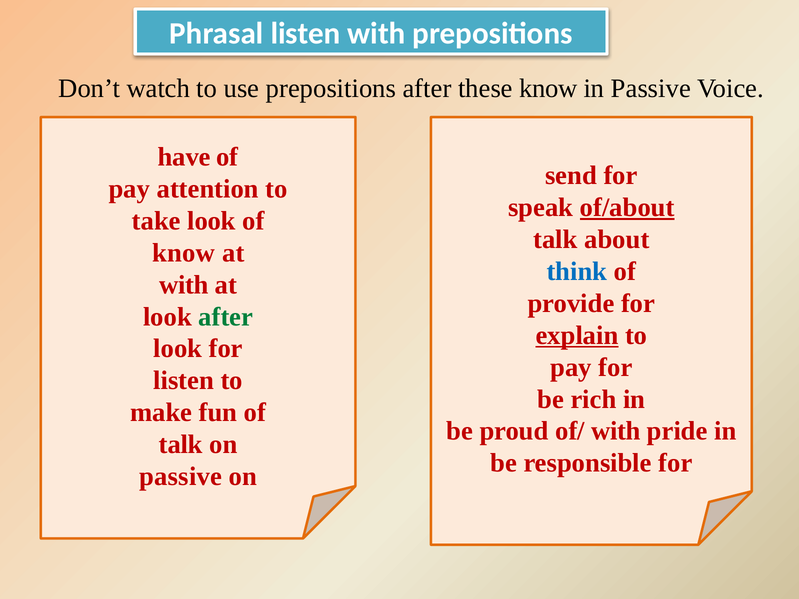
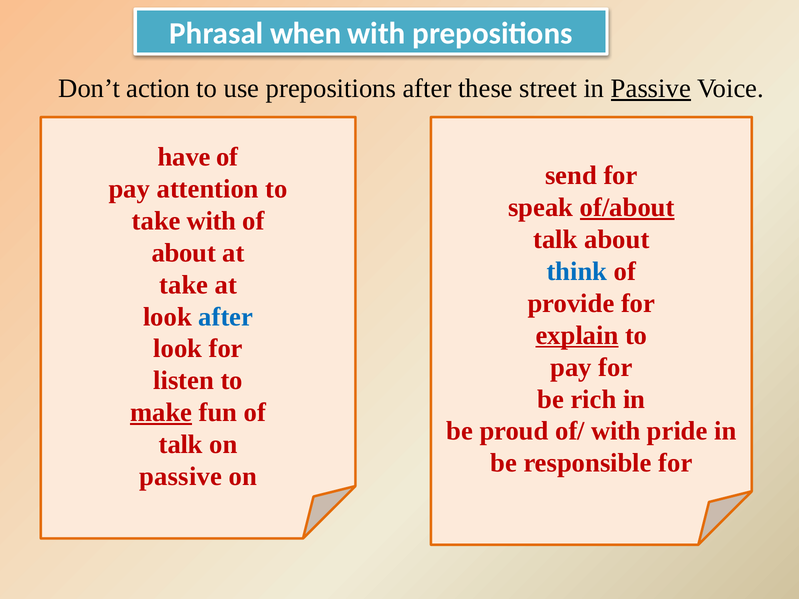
Phrasal listen: listen -> when
watch: watch -> action
these know: know -> street
Passive at (651, 89) underline: none -> present
take look: look -> with
know at (184, 253): know -> about
with at (184, 285): with -> take
after at (226, 317) colour: green -> blue
make underline: none -> present
